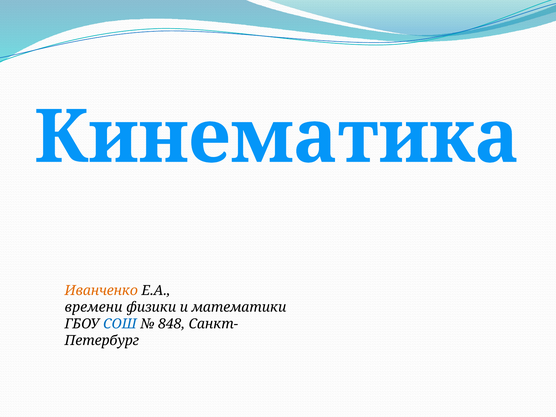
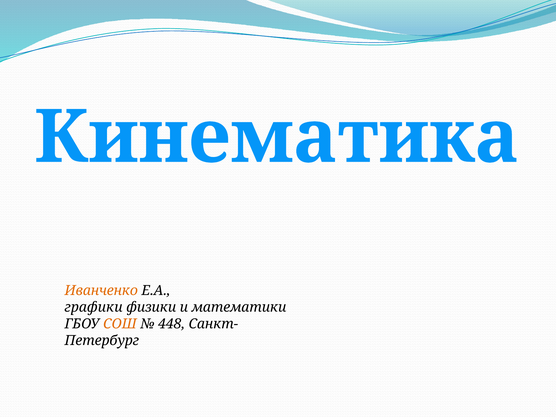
времени: времени -> графики
СОШ colour: blue -> orange
848: 848 -> 448
